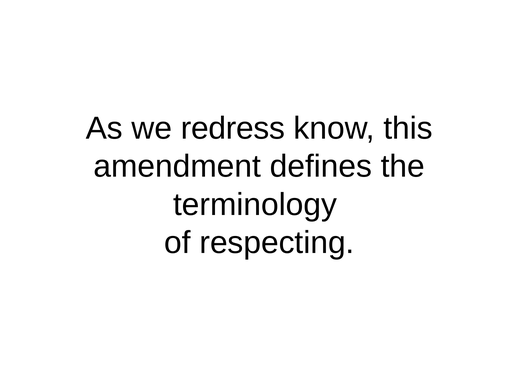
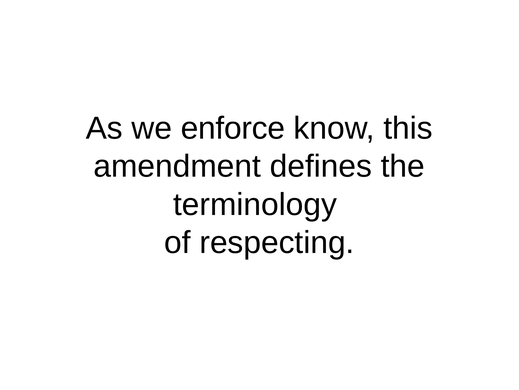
redress: redress -> enforce
